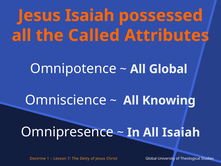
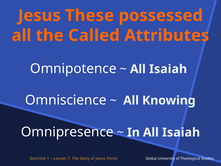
Jesus Isaiah: Isaiah -> These
Global at (168, 69): Global -> Isaiah
